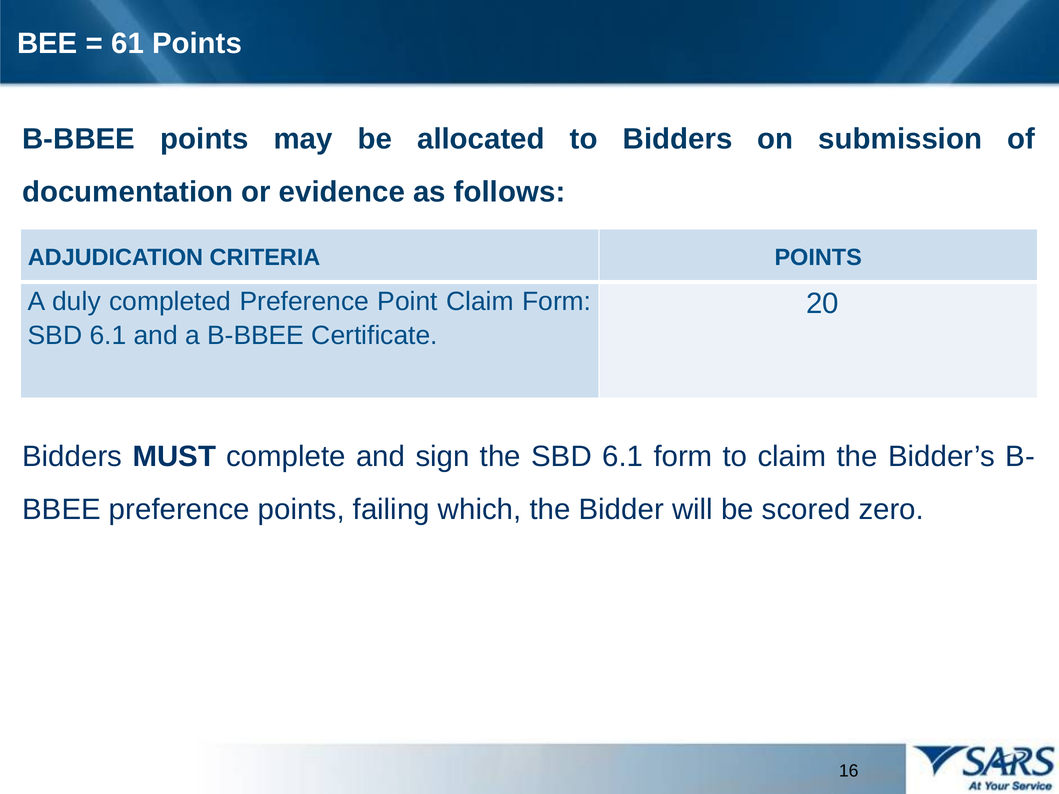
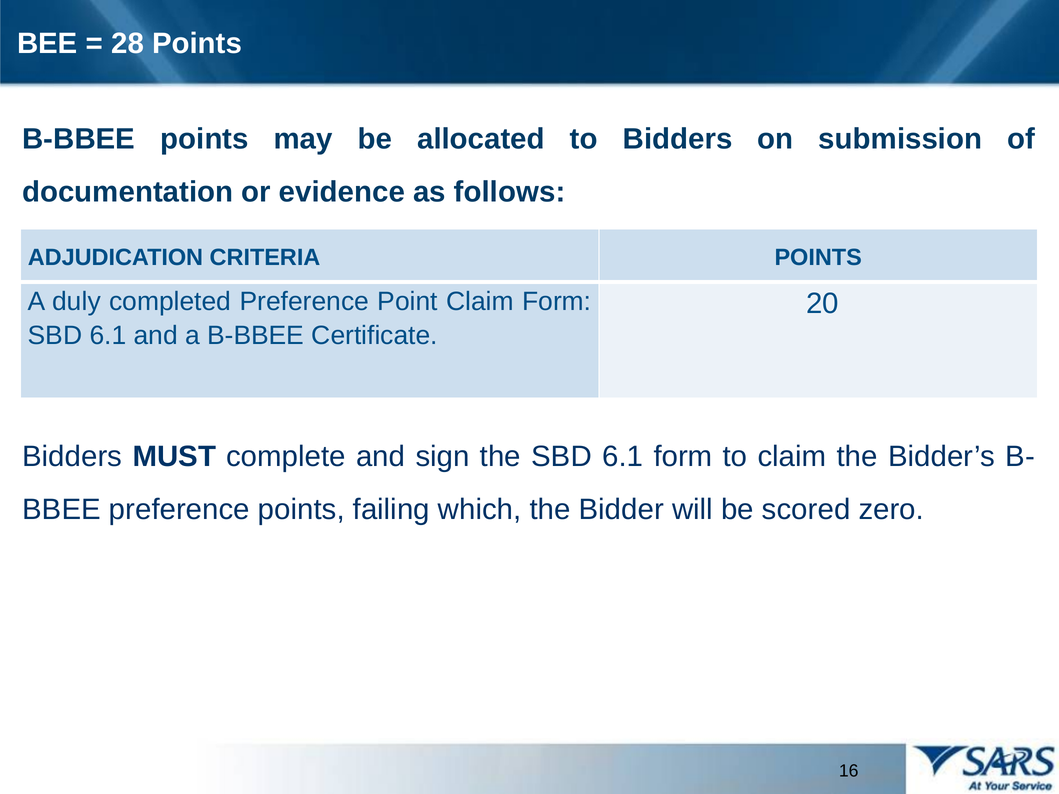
61: 61 -> 28
